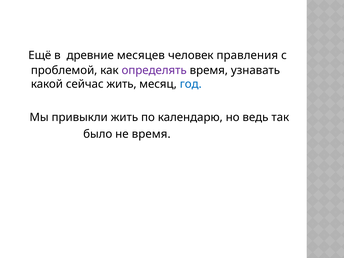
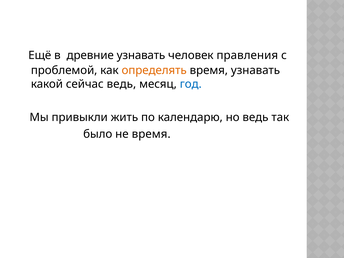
древние месяцев: месяцев -> узнавать
определять colour: purple -> orange
сейчас жить: жить -> ведь
